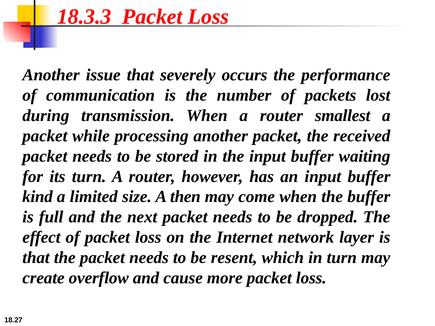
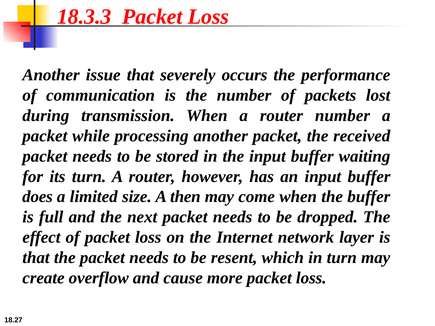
router smallest: smallest -> number
kind: kind -> does
